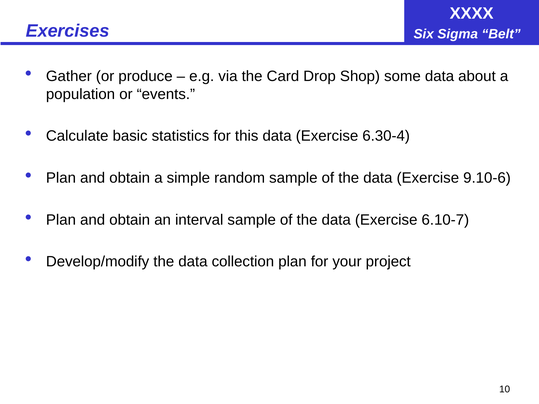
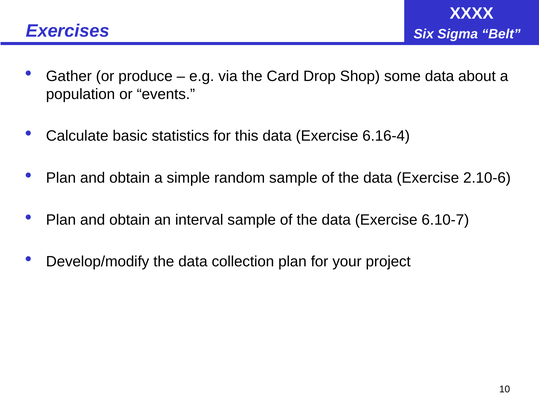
6.30-4: 6.30-4 -> 6.16-4
9.10-6: 9.10-6 -> 2.10-6
